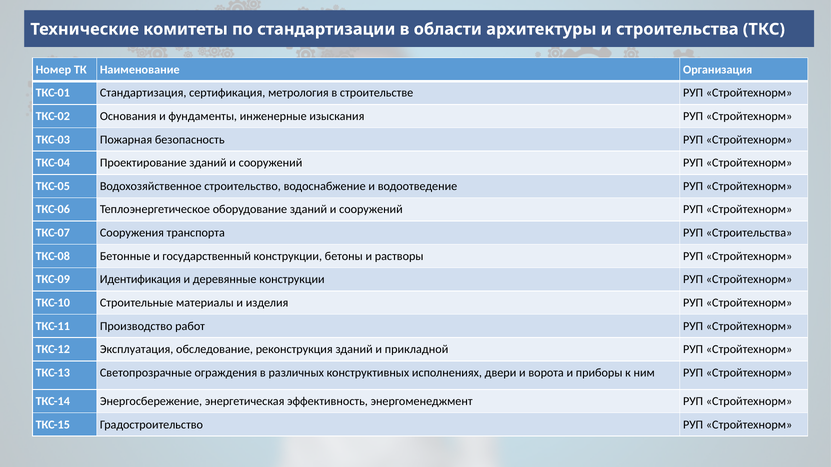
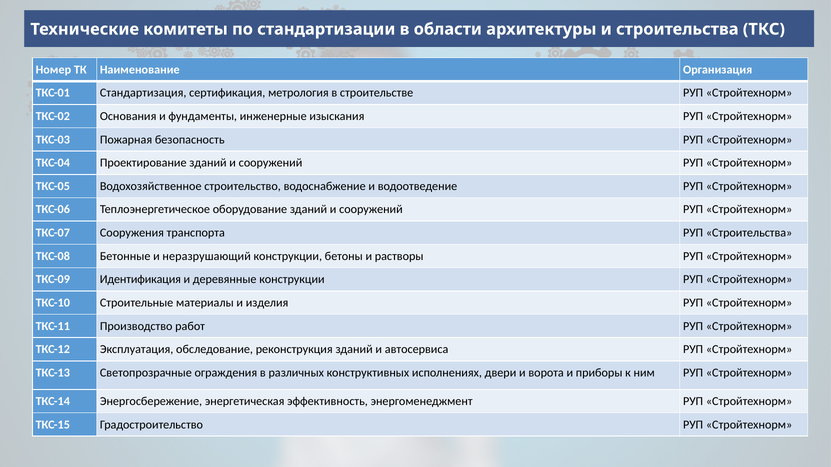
государственный: государственный -> неразрушающий
прикладной: прикладной -> автосервиса
